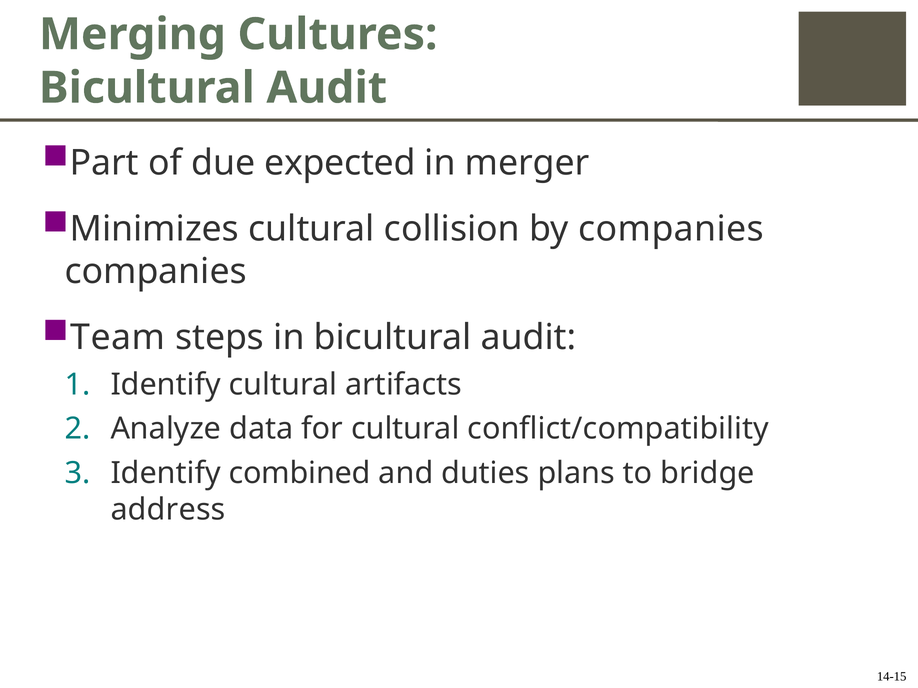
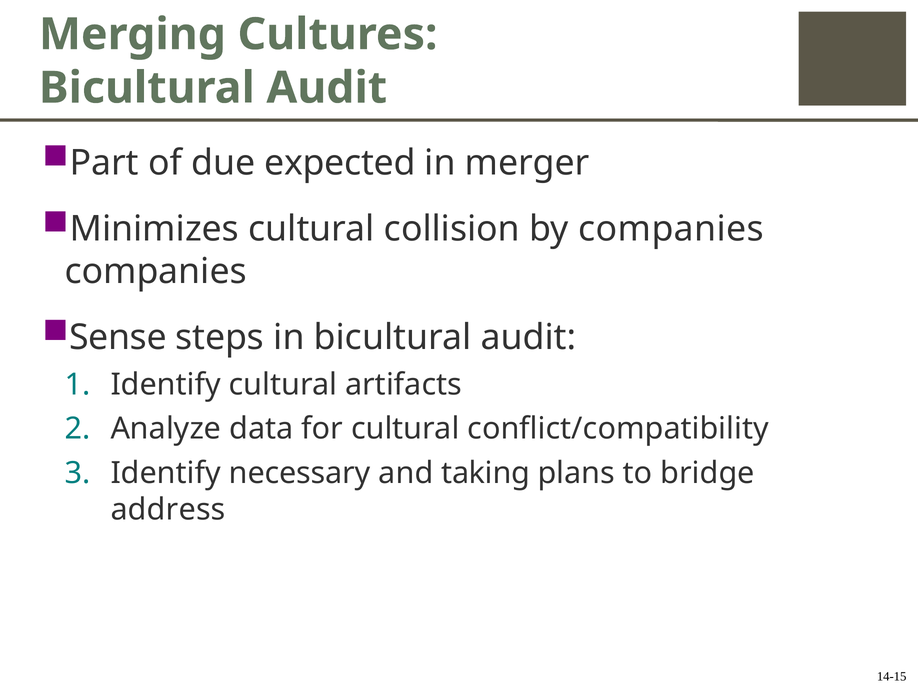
Team: Team -> Sense
combined: combined -> necessary
duties: duties -> taking
